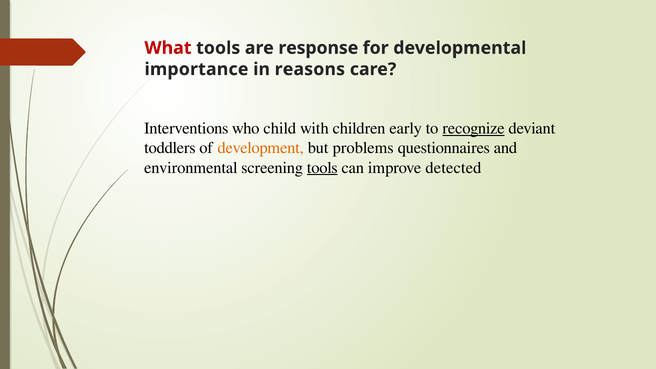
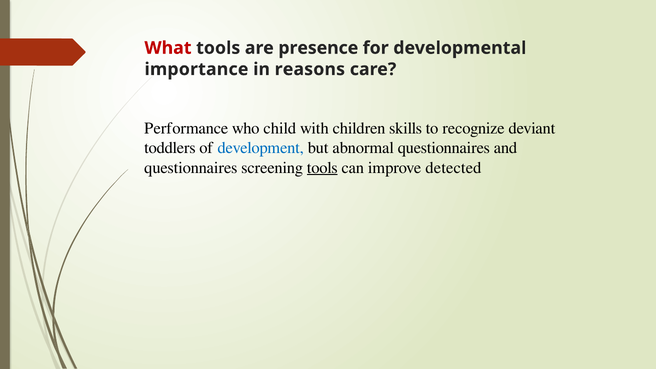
response: response -> presence
Interventions: Interventions -> Performance
early: early -> skills
recognize underline: present -> none
development colour: orange -> blue
problems: problems -> abnormal
environmental at (191, 168): environmental -> questionnaires
